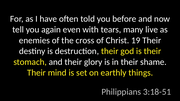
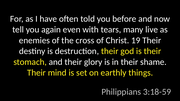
3:18-51: 3:18-51 -> 3:18-59
